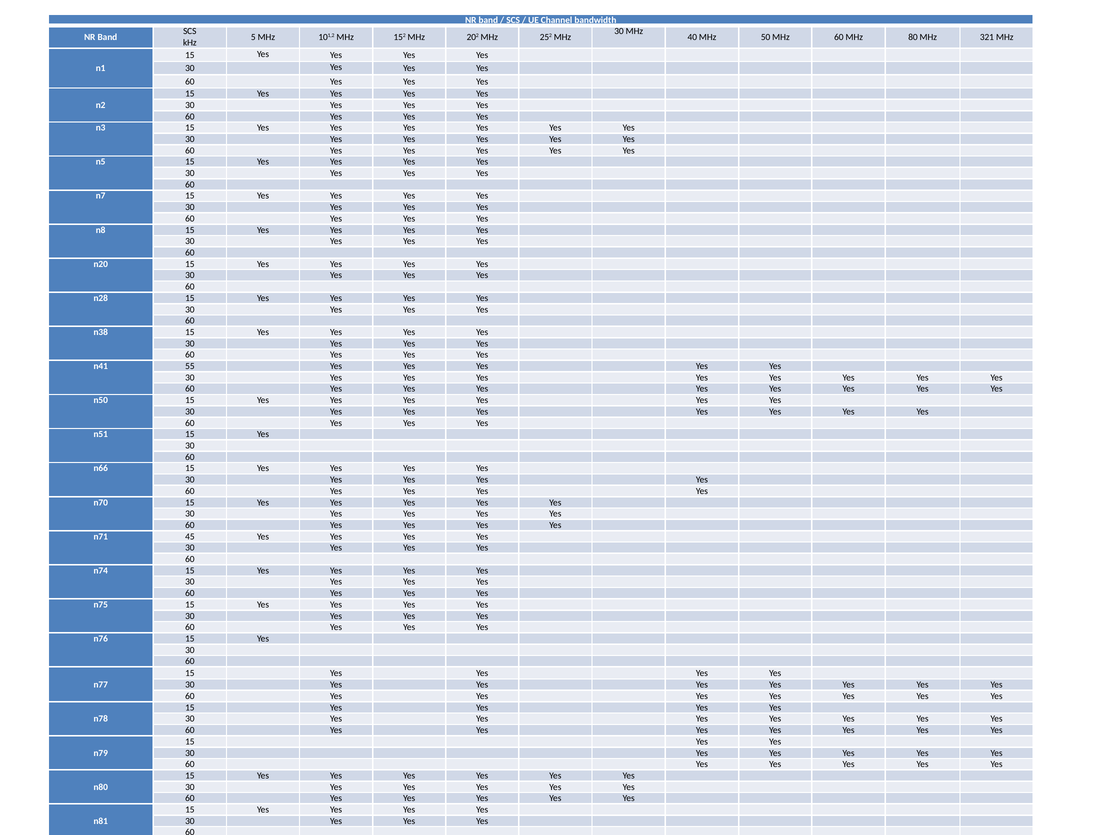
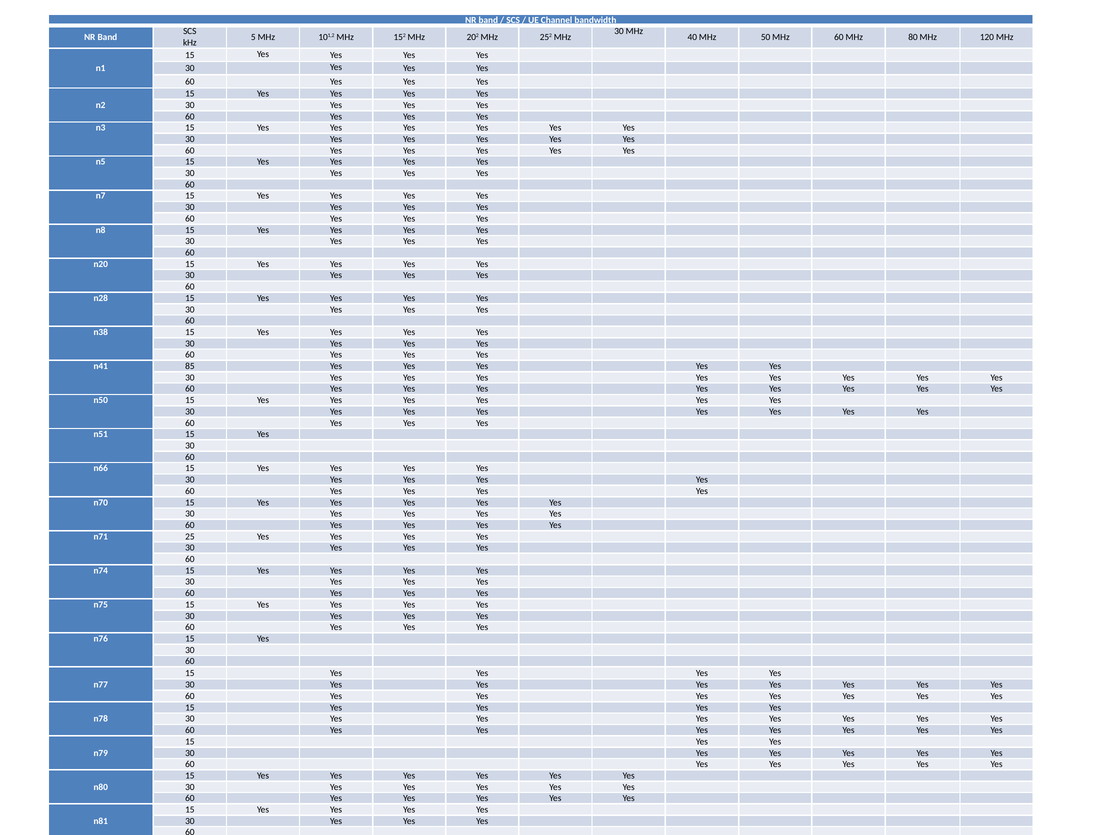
321: 321 -> 120
55: 55 -> 85
45: 45 -> 25
